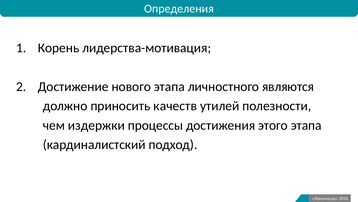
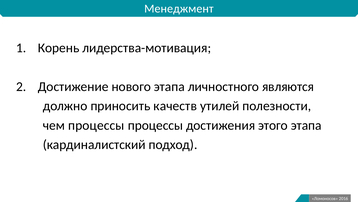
Определения: Определения -> Менеджмент
чем издержки: издержки -> процессы
